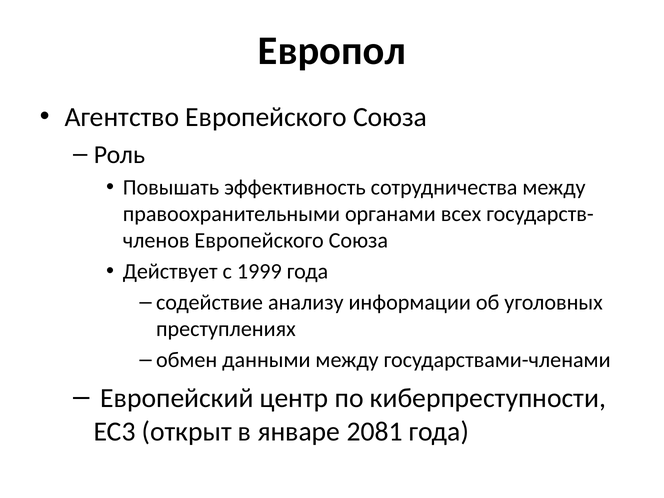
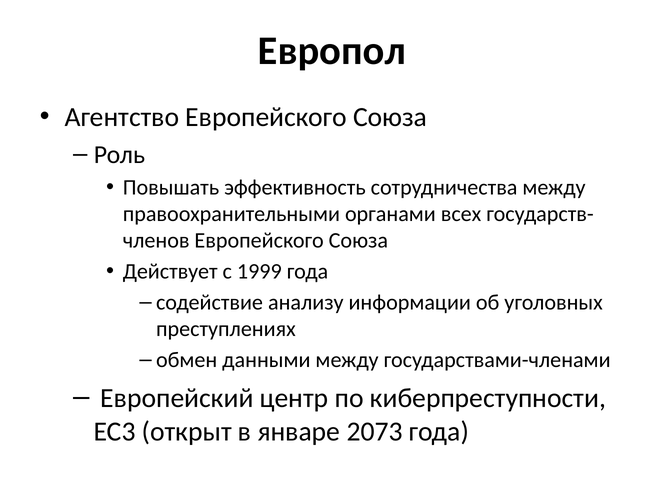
2081: 2081 -> 2073
